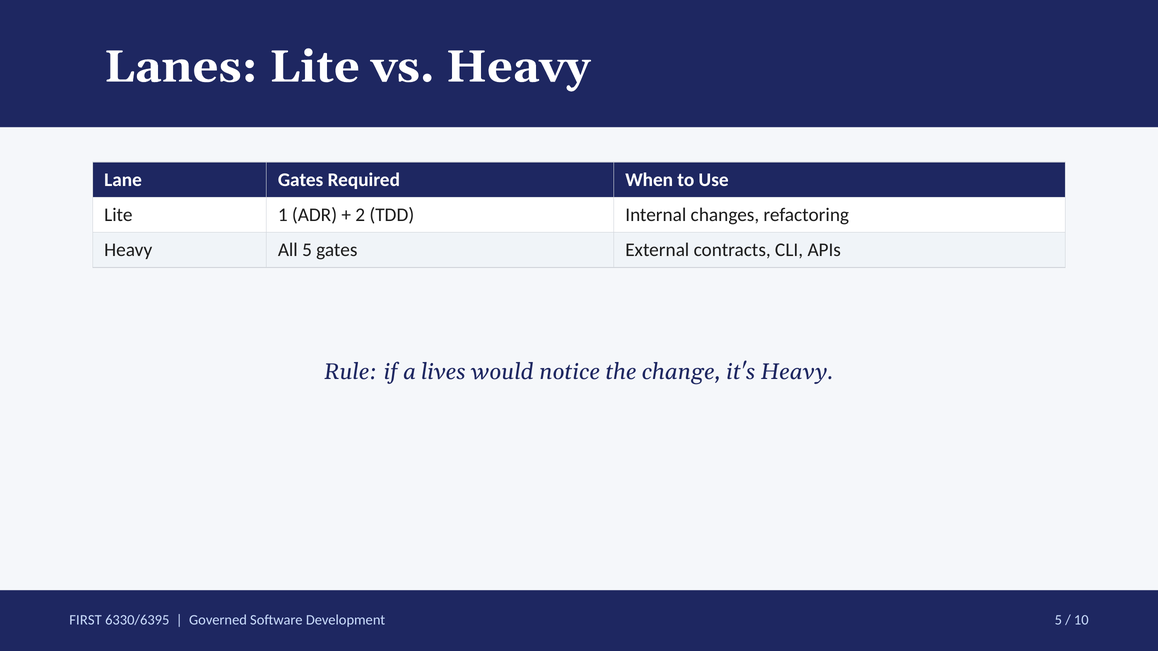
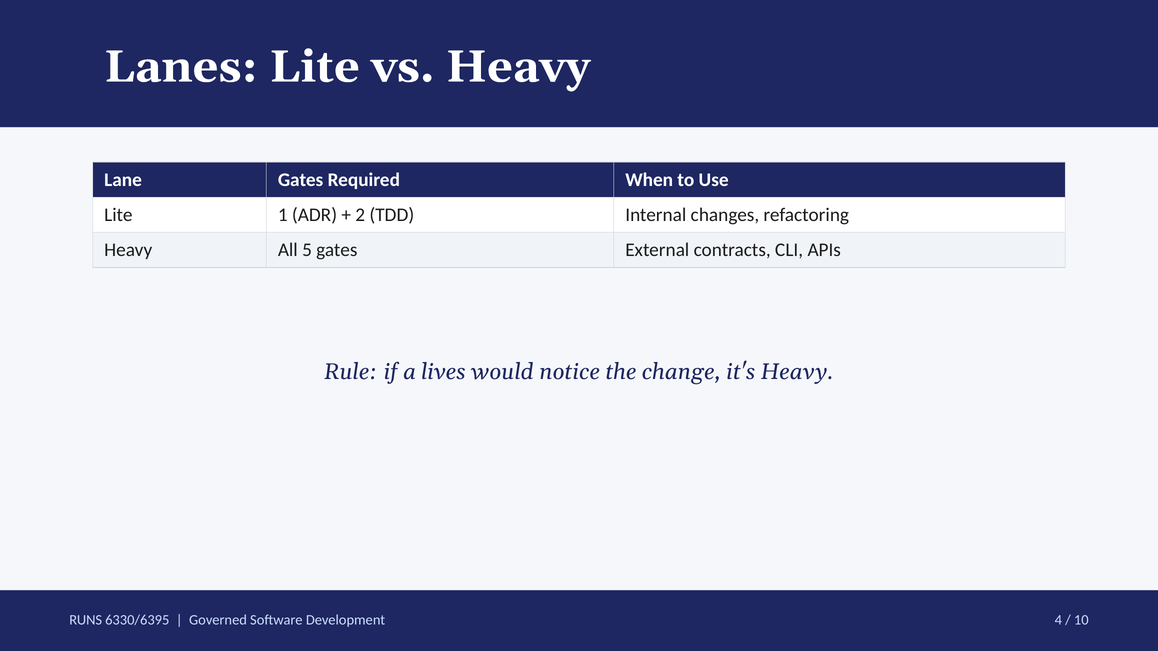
FIRST: FIRST -> RUNS
Development 5: 5 -> 4
